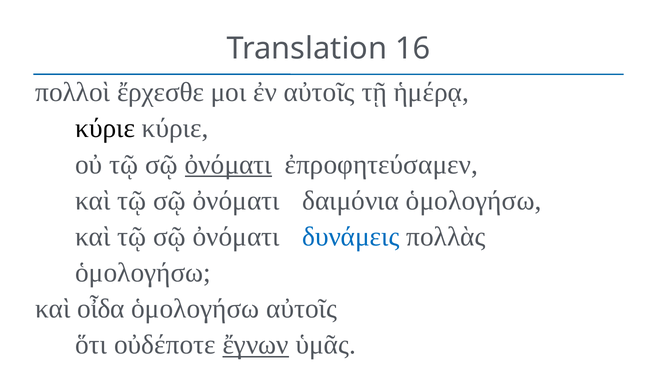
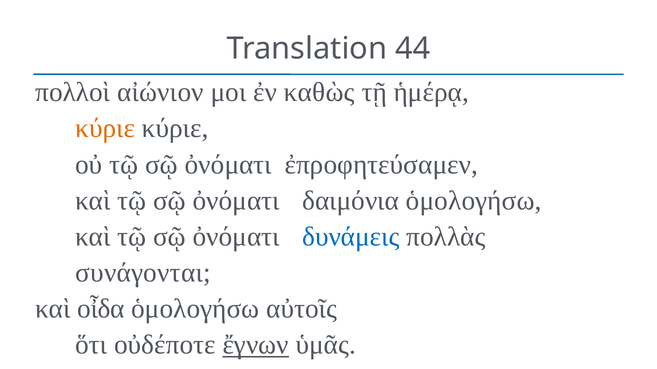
16: 16 -> 44
ἔρχεσθε: ἔρχεσθε -> αἰώνιον
ἐν αὐτοῖς: αὐτοῖς -> καθὼς
κύριε at (105, 129) colour: black -> orange
ὀνόματι at (228, 165) underline: present -> none
ὁμολογήσω at (143, 273): ὁμολογήσω -> συνάγονται
